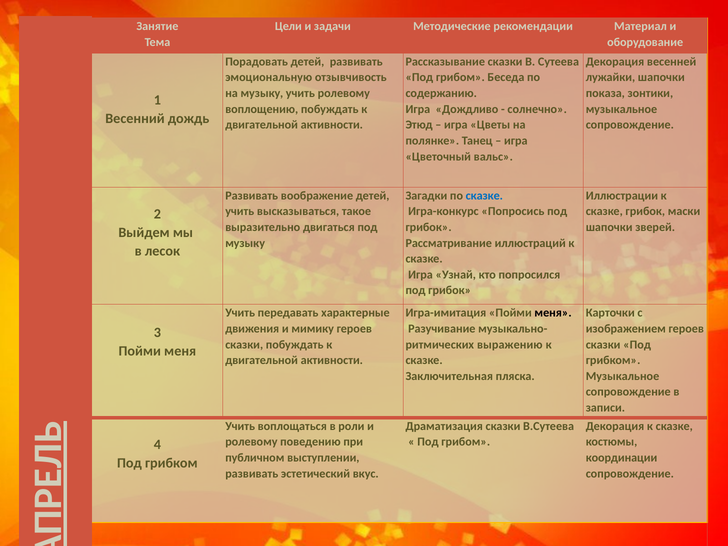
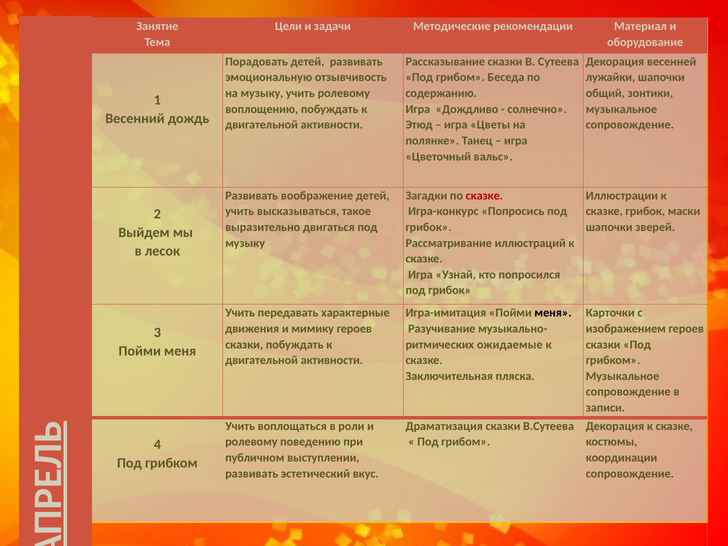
показа: показа -> общий
сказке at (484, 196) colour: blue -> red
выражению: выражению -> ожидаемые
